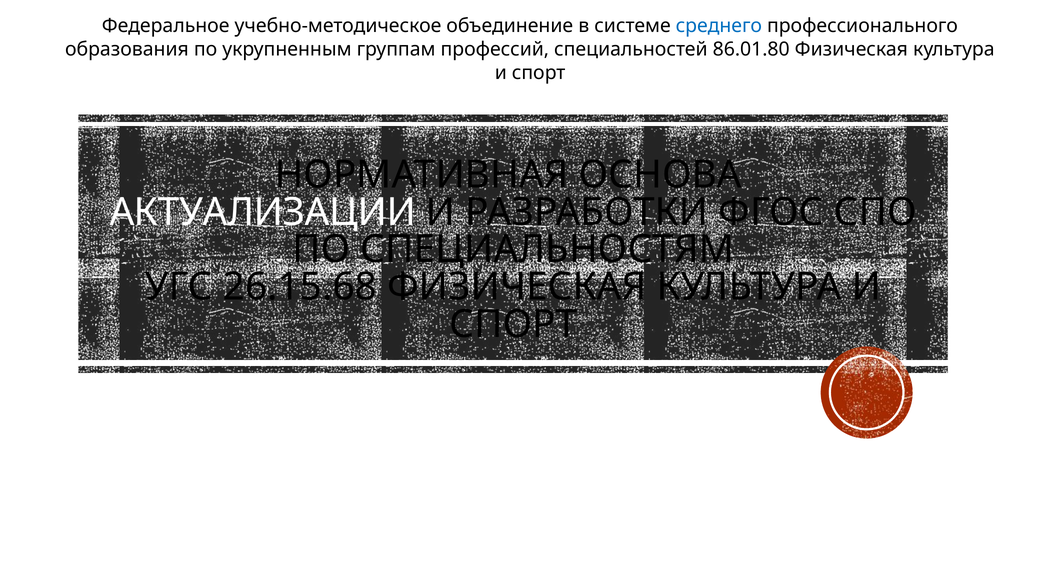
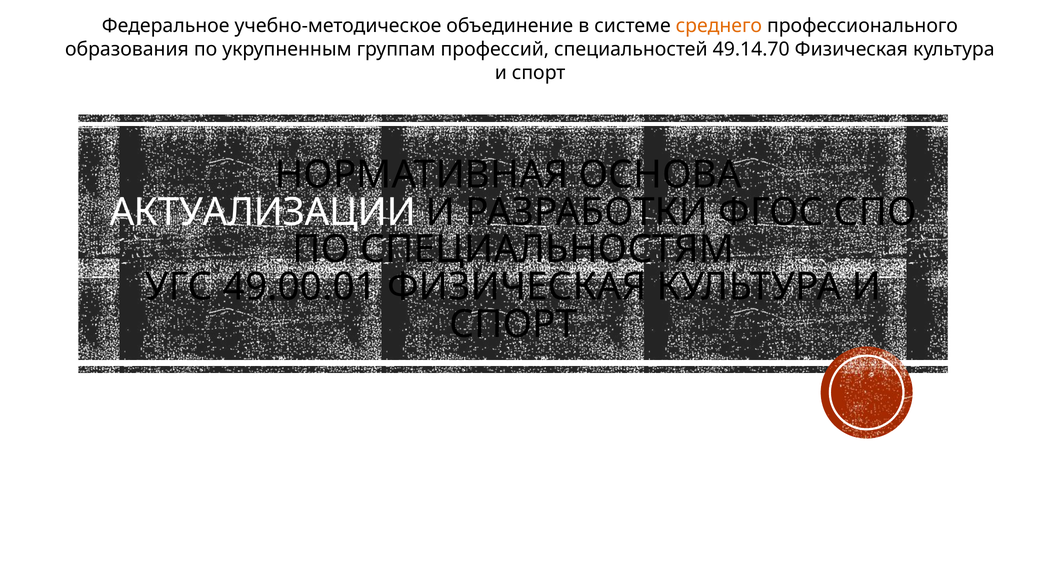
среднего colour: blue -> orange
86.01.80: 86.01.80 -> 49.14.70
26.15.68: 26.15.68 -> 49.00.01
